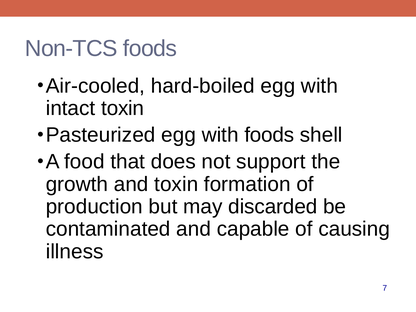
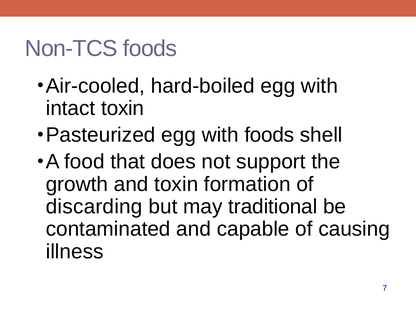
production: production -> discarding
discarded: discarded -> traditional
